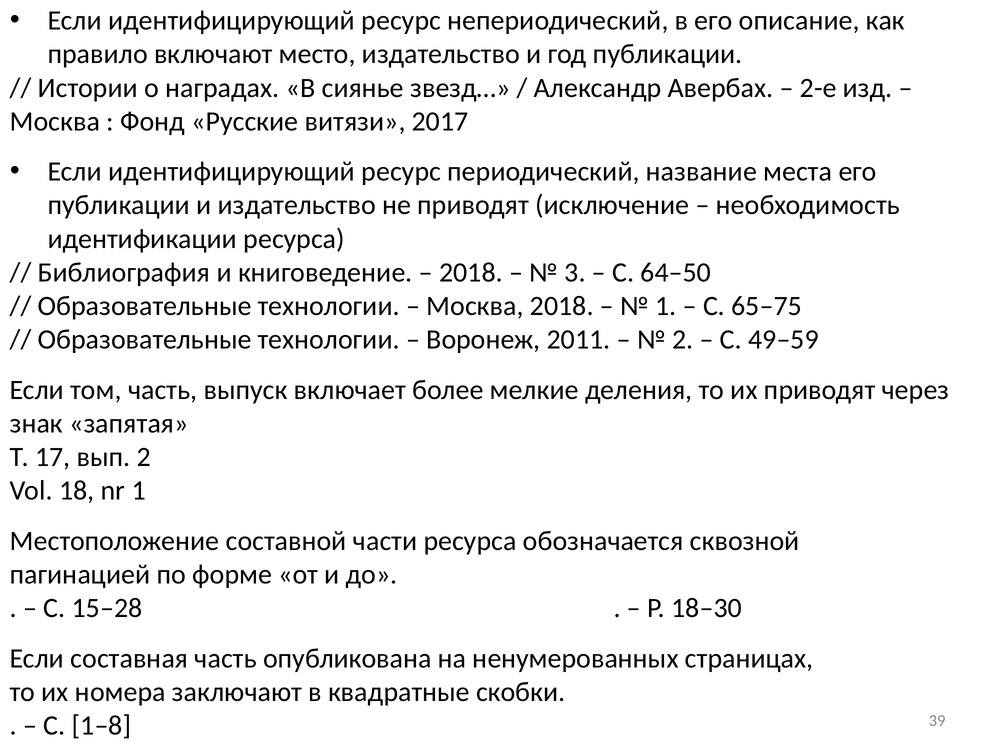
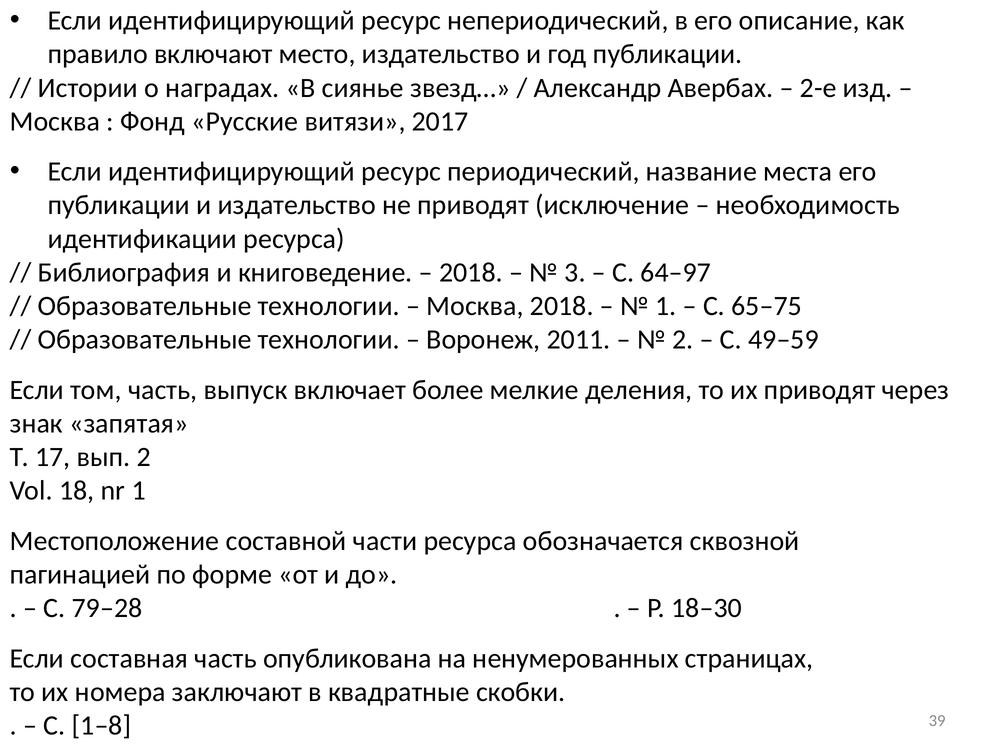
64–50: 64–50 -> 64–97
15–28: 15–28 -> 79–28
